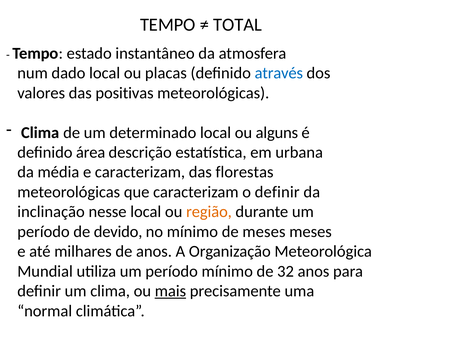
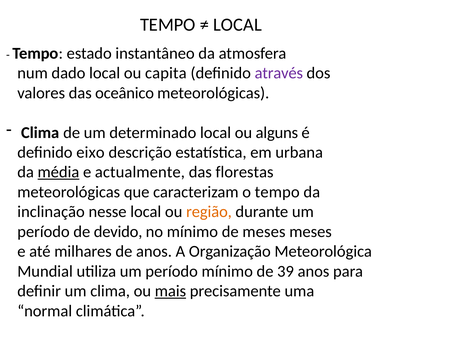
TOTAL at (237, 25): TOTAL -> LOCAL
placas: placas -> capita
através colour: blue -> purple
positivas: positivas -> oceânico
área: área -> eixo
média underline: none -> present
e caracterizam: caracterizam -> actualmente
o definir: definir -> tempo
32: 32 -> 39
